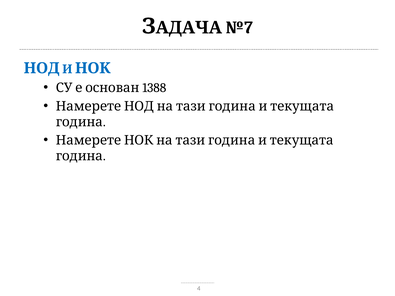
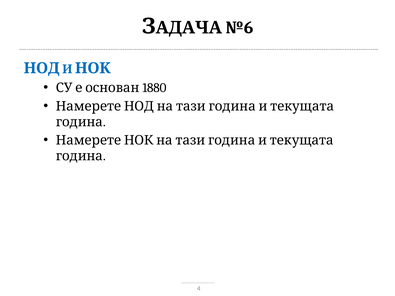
№7: №7 -> №6
1388: 1388 -> 1880
